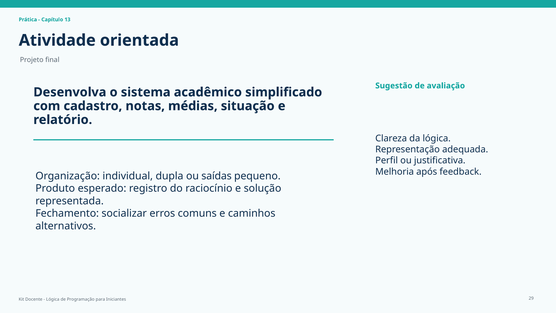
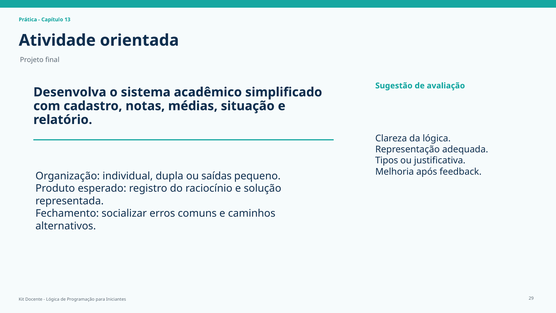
Perfil: Perfil -> Tipos
